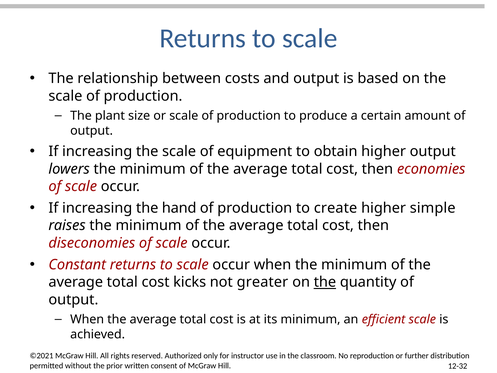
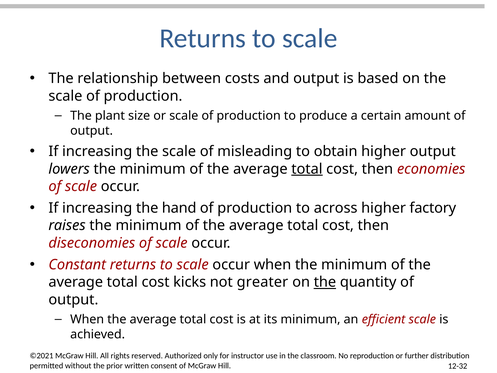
equipment: equipment -> misleading
total at (307, 169) underline: none -> present
create: create -> across
simple: simple -> factory
